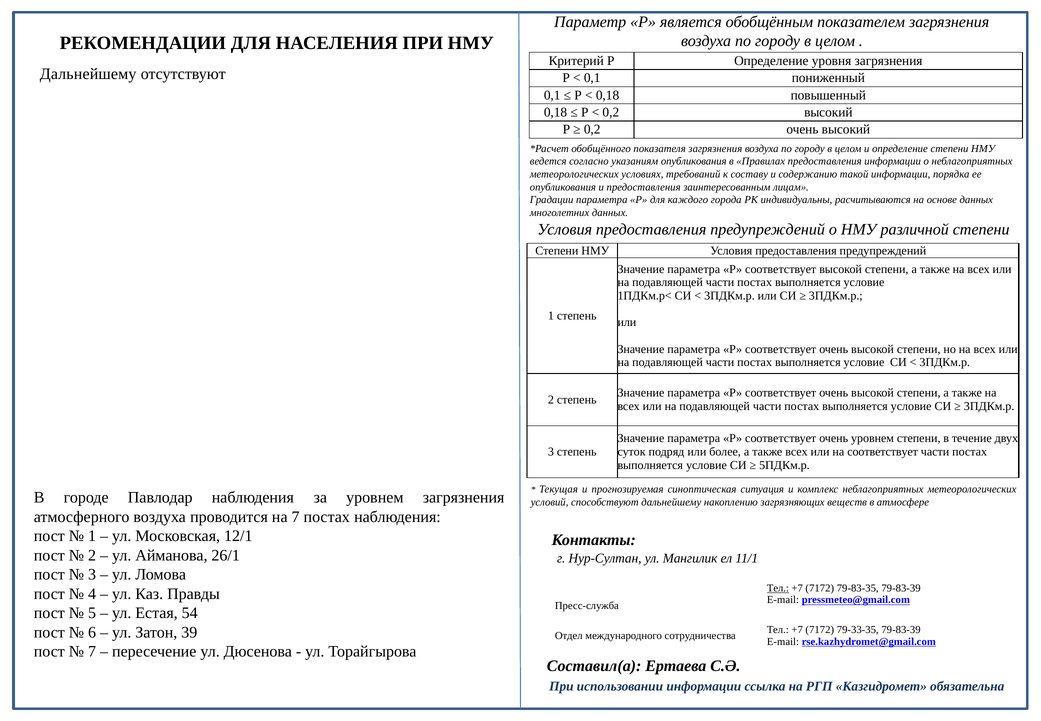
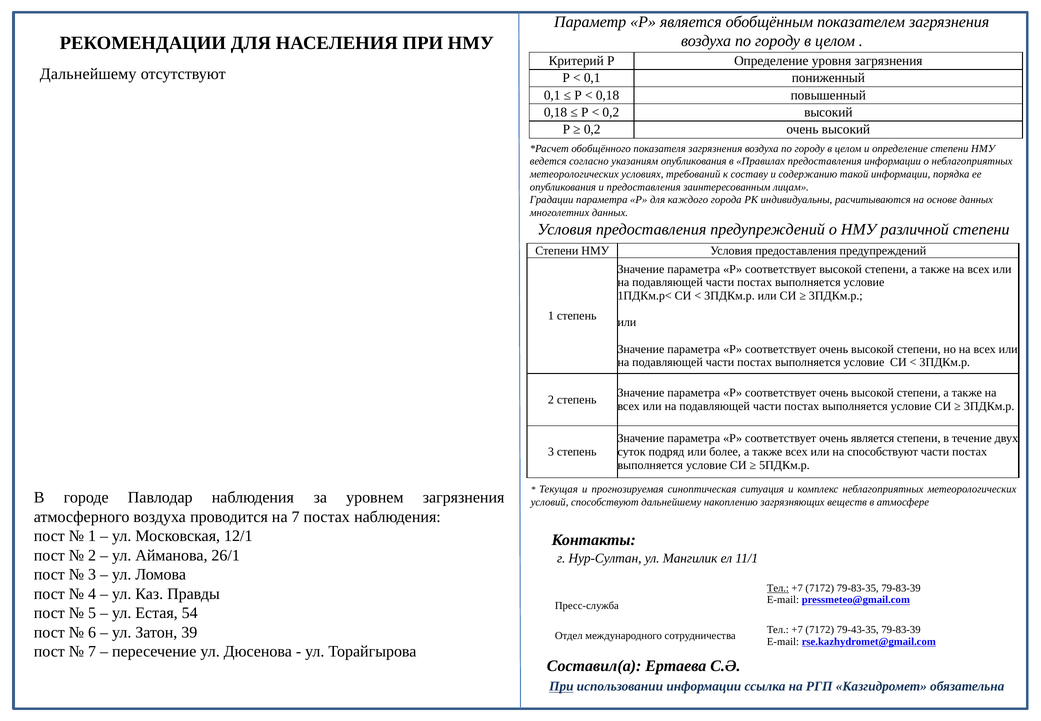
очень уровнем: уровнем -> является
на соответствует: соответствует -> способствуют
79-33-35: 79-33-35 -> 79-43-35
При at (561, 686) underline: none -> present
